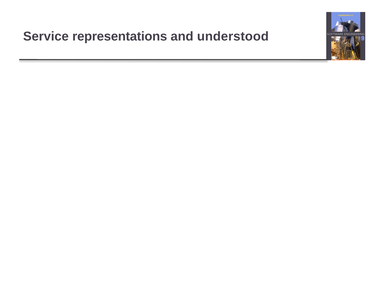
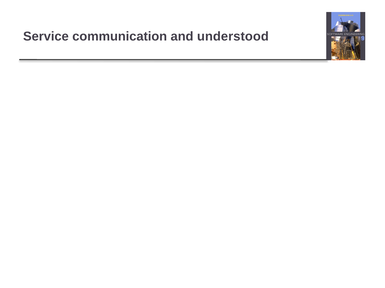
representations: representations -> communication
